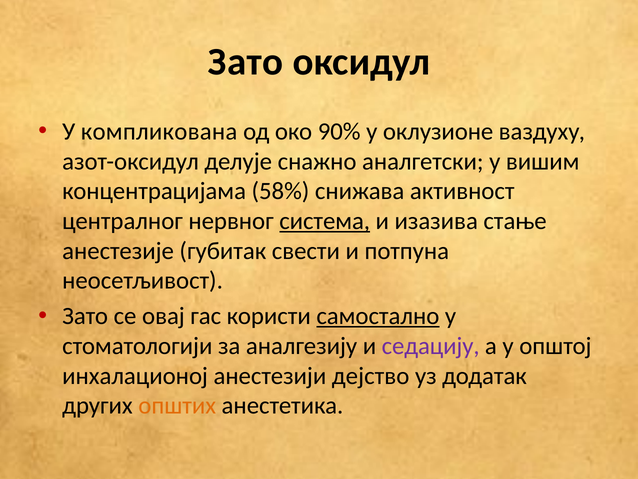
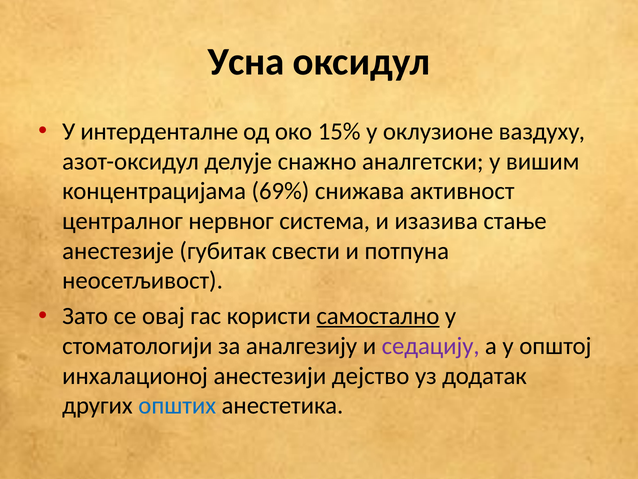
Зато at (246, 62): Зато -> Усна
компликована: компликована -> интерденталне
90%: 90% -> 15%
58%: 58% -> 69%
система underline: present -> none
општих colour: orange -> blue
